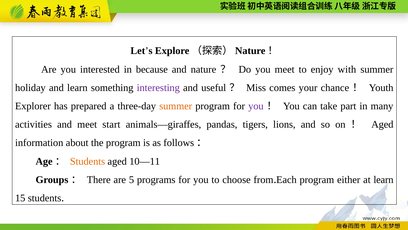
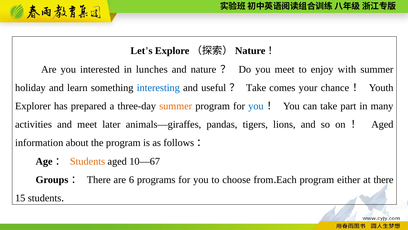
because: because -> lunches
interesting colour: purple -> blue
Miss at (256, 88): Miss -> Take
you at (256, 106) colour: purple -> blue
start: start -> later
10—11: 10—11 -> 10—67
5: 5 -> 6
at learn: learn -> there
